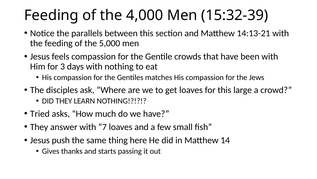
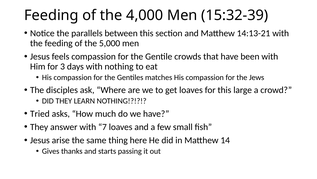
push: push -> arise
